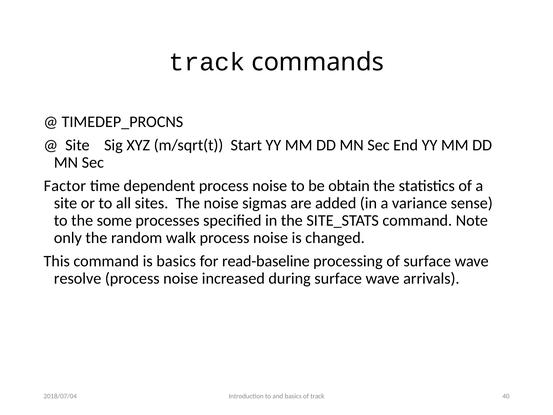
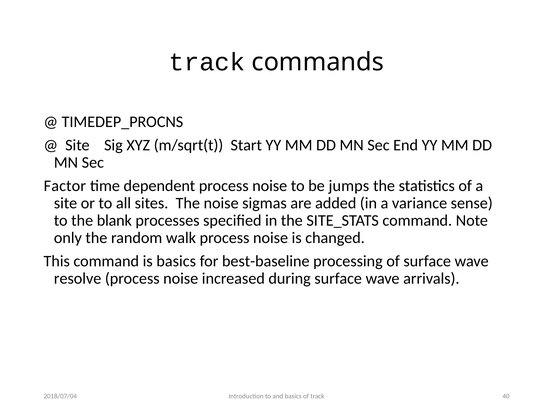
obtain: obtain -> jumps
some: some -> blank
read-baseline: read-baseline -> best-baseline
